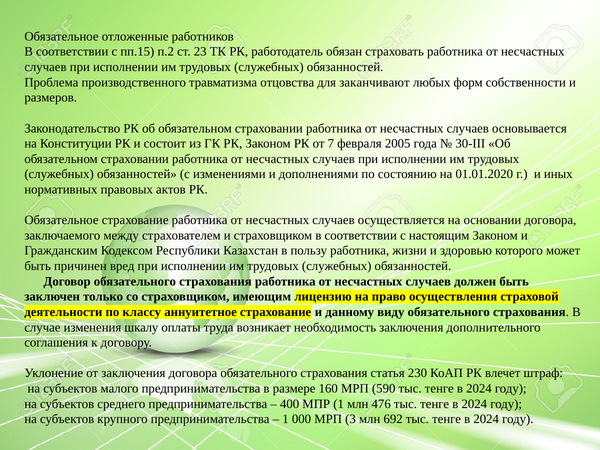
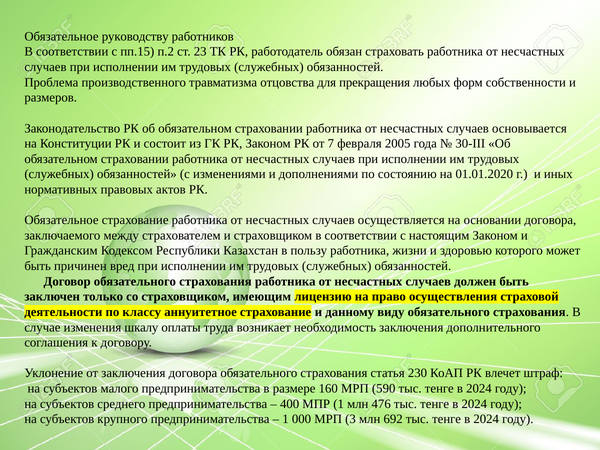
отложенные: отложенные -> руководству
заканчивают: заканчивают -> прекращения
